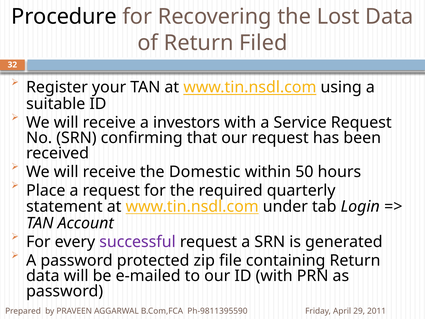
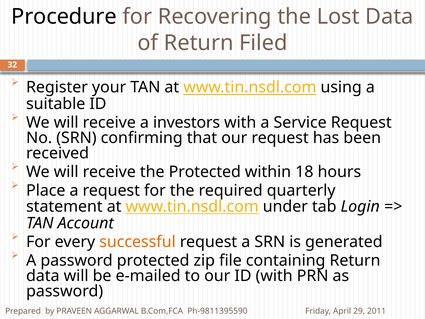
the Domestic: Domestic -> Protected
50: 50 -> 18
successful colour: purple -> orange
